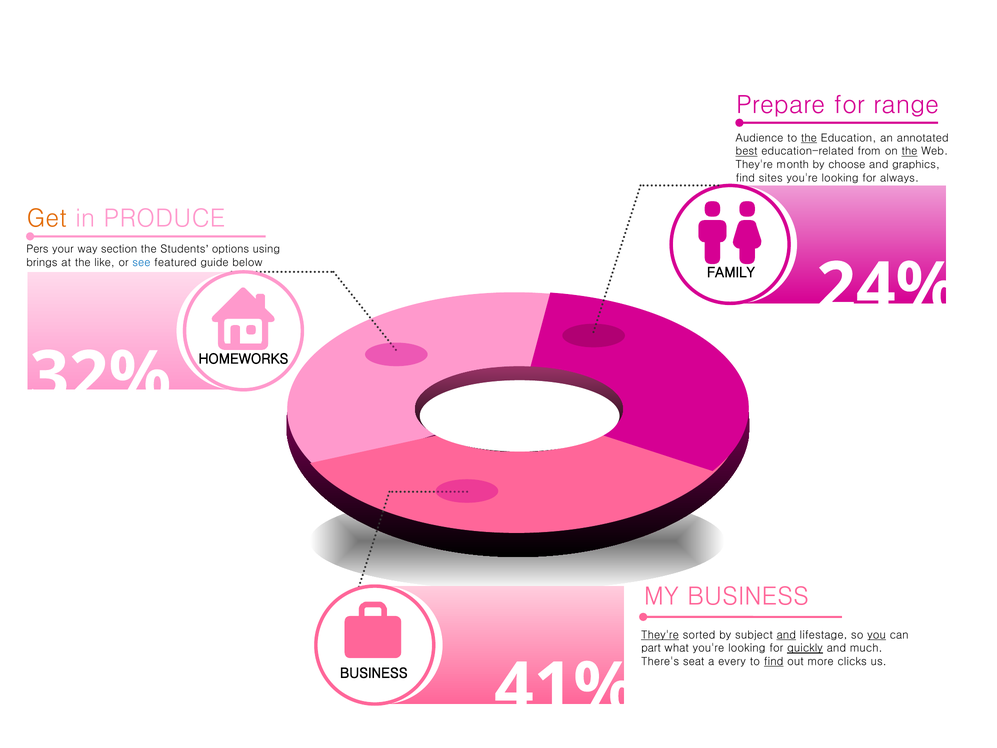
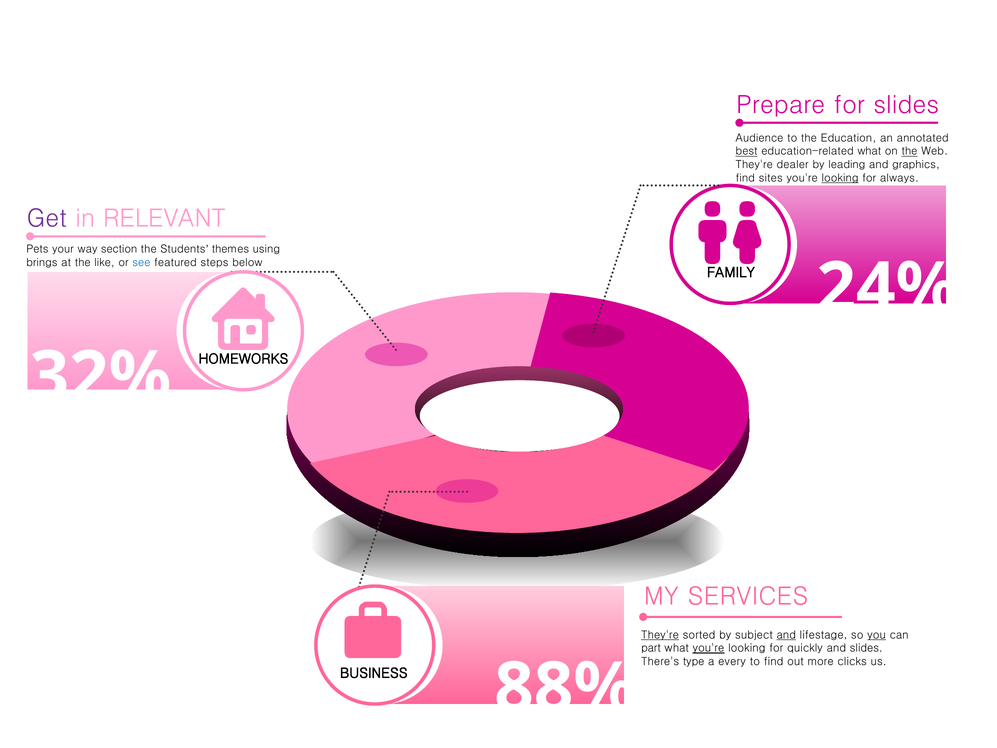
for range: range -> slides
the at (809, 138) underline: present -> none
education-related from: from -> what
month: month -> dealer
choose: choose -> leading
looking at (840, 178) underline: none -> present
Get colour: orange -> purple
PRODUCE: PRODUCE -> RELEVANT
Pers: Pers -> Pets
options: options -> themes
guide: guide -> steps
MY BUSINESS: BUSINESS -> SERVICES
you're at (708, 648) underline: none -> present
quickly underline: present -> none
and much: much -> slides
seat: seat -> type
find at (774, 661) underline: present -> none
41%: 41% -> 88%
